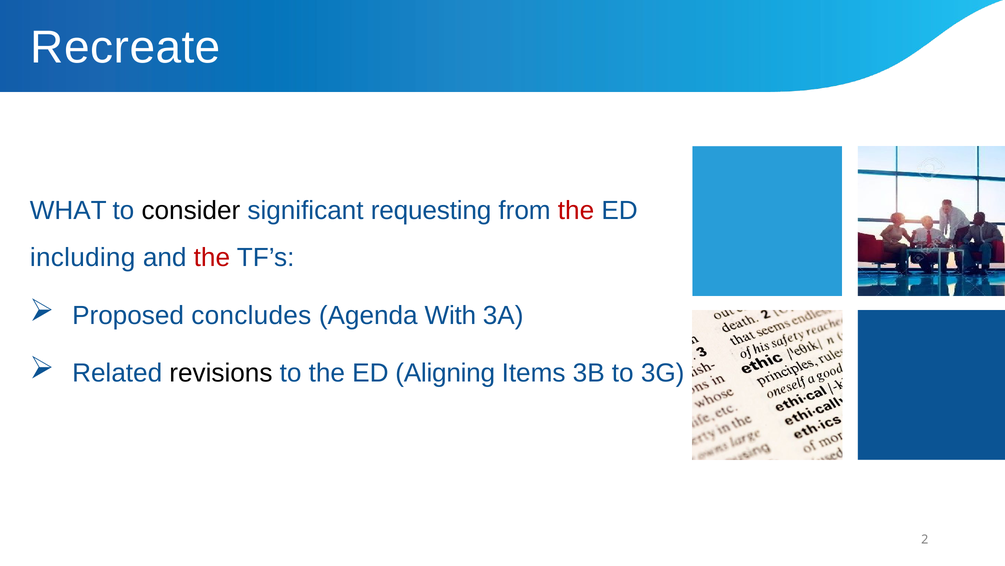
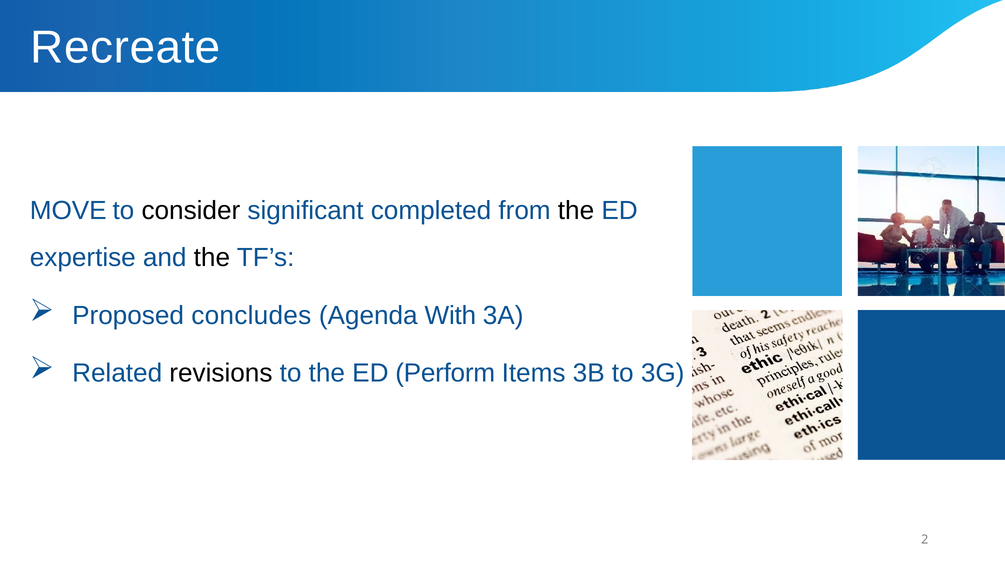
WHAT: WHAT -> MOVE
requesting: requesting -> completed
the at (576, 210) colour: red -> black
including: including -> expertise
the at (212, 257) colour: red -> black
Aligning: Aligning -> Perform
